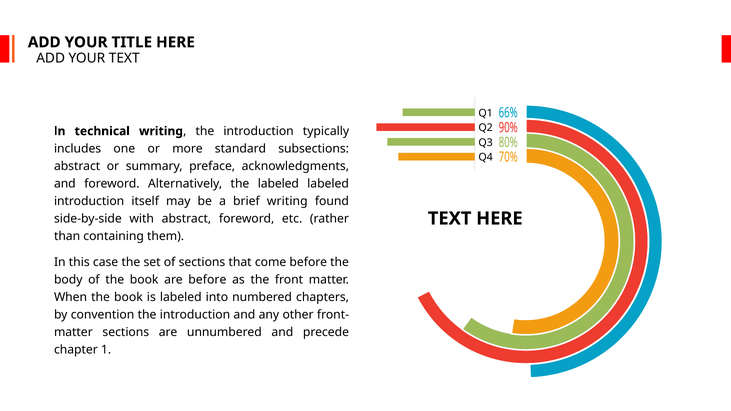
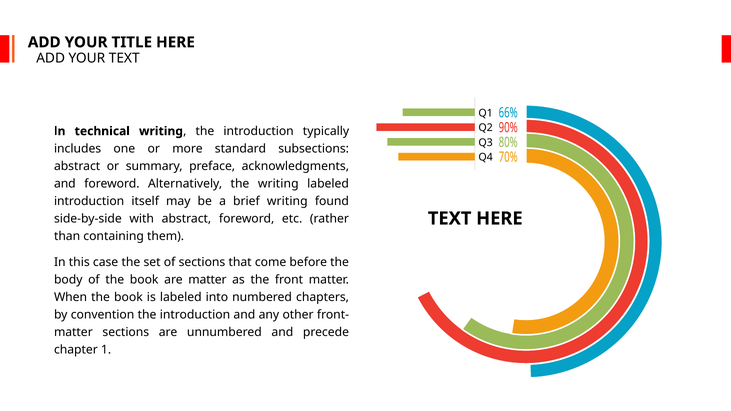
the labeled: labeled -> writing
are before: before -> matter
